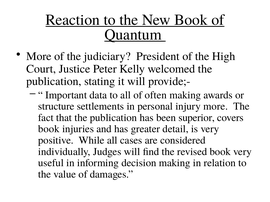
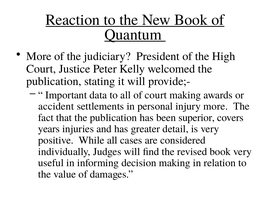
of often: often -> court
structure: structure -> accident
book at (49, 129): book -> years
